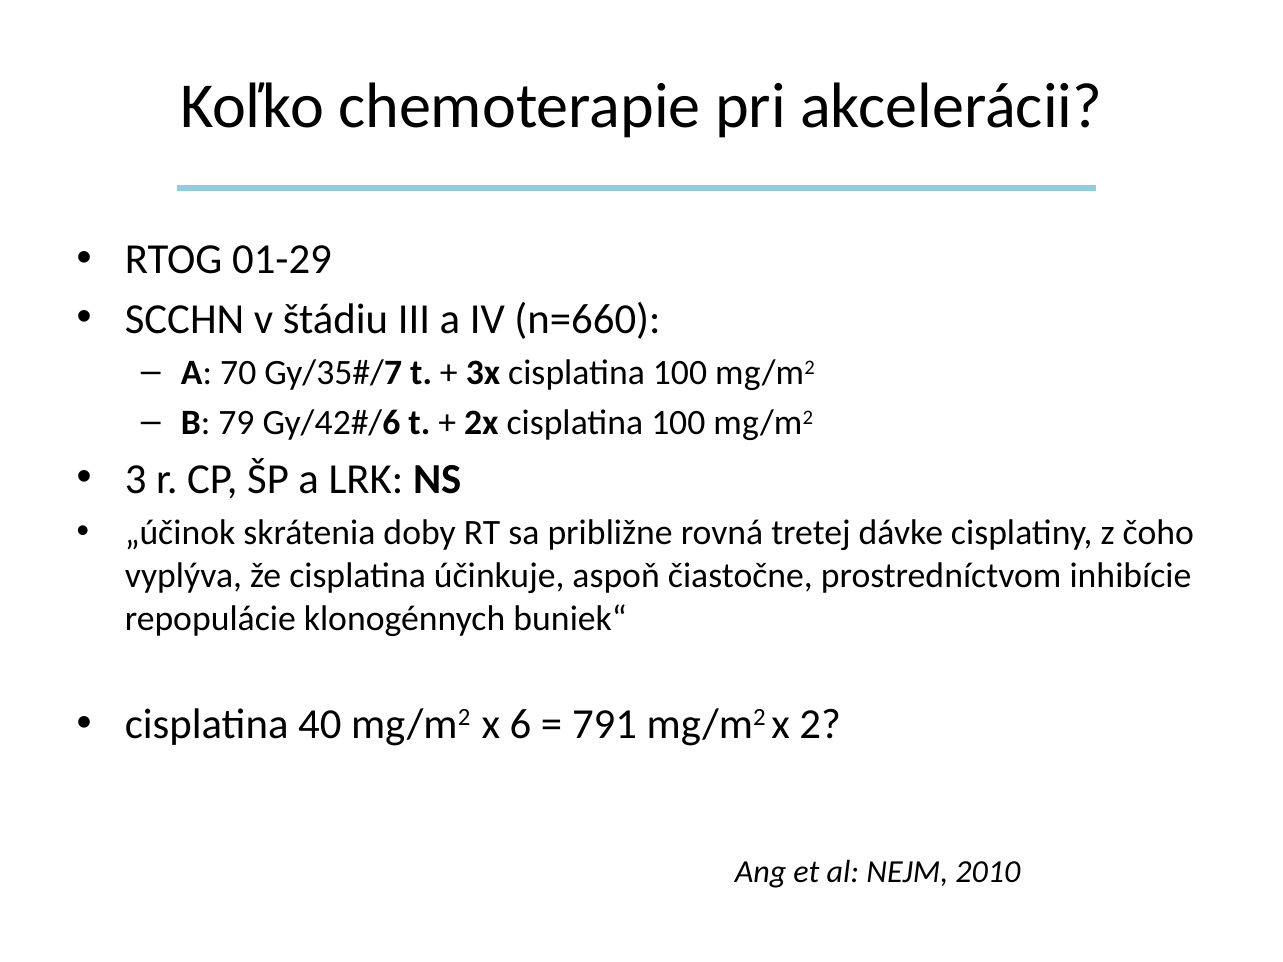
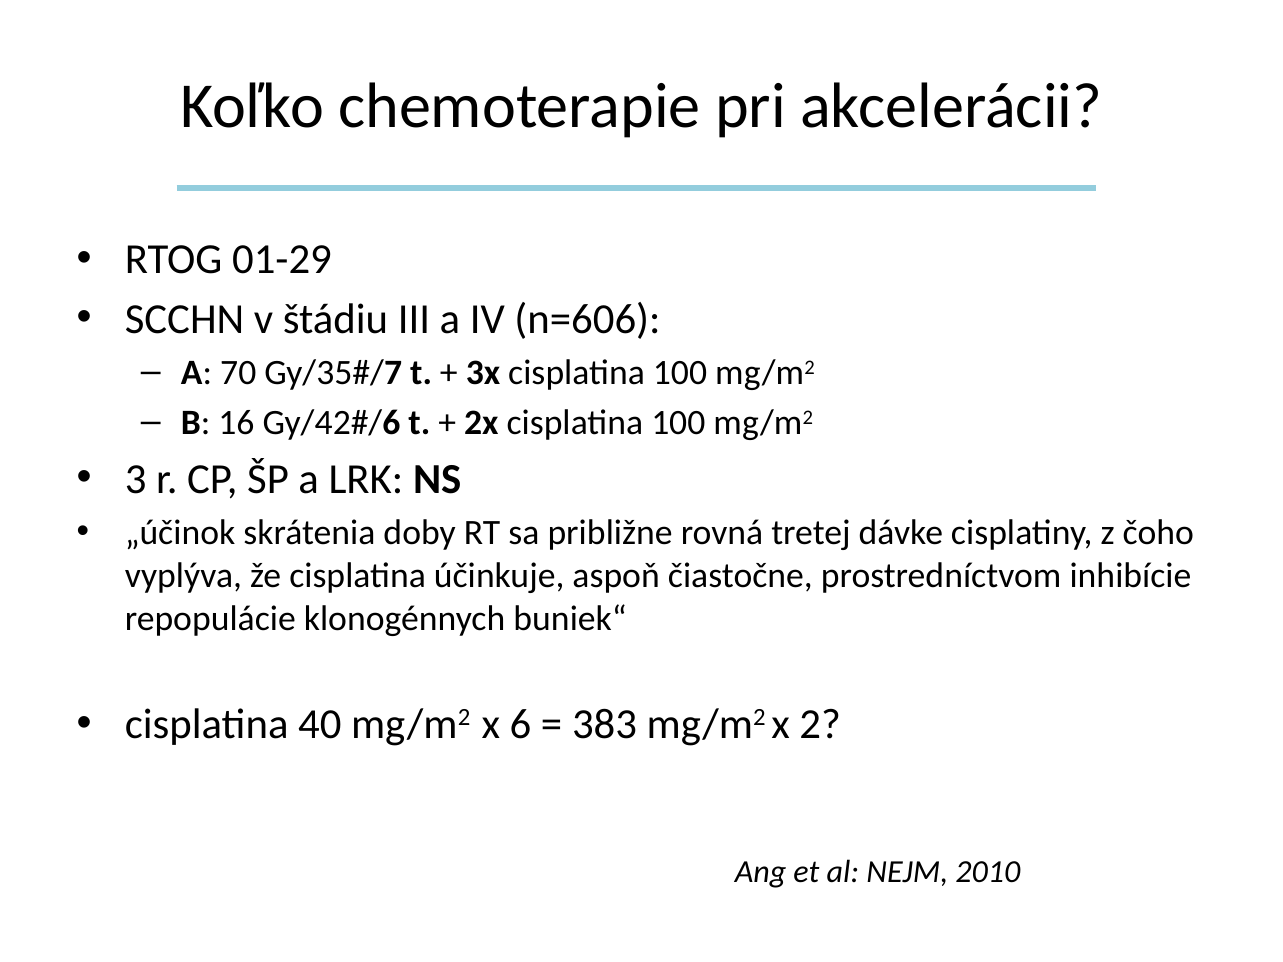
n=660: n=660 -> n=606
79: 79 -> 16
791: 791 -> 383
